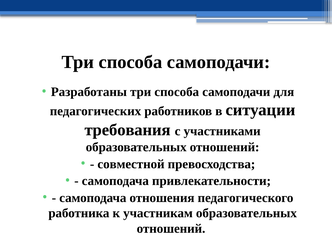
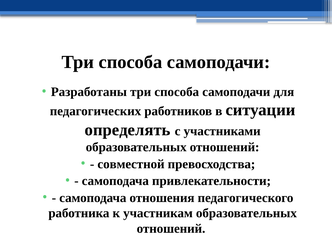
требования: требования -> определять
